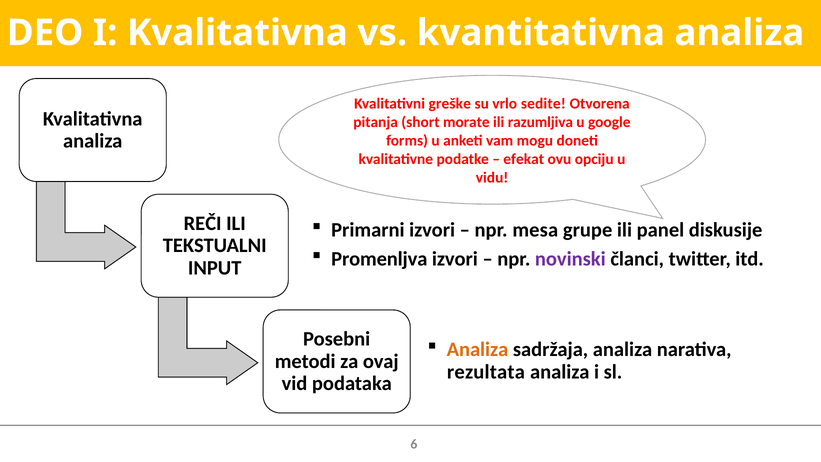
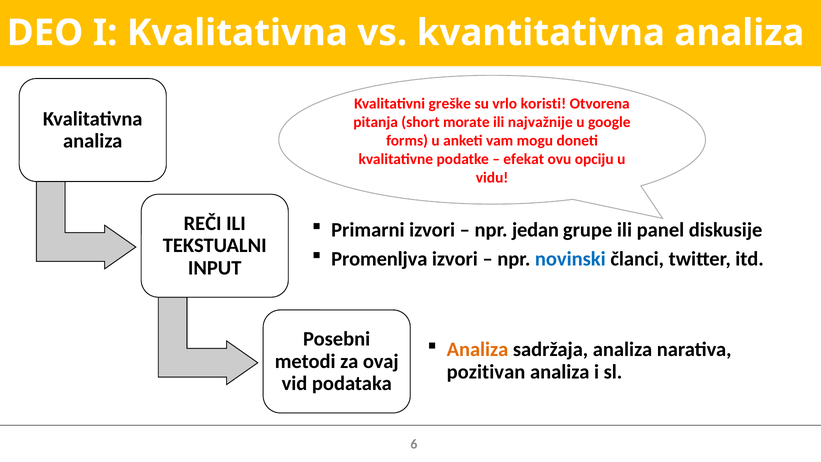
sedite: sedite -> koristi
razumljiva: razumljiva -> najvažnije
mesa: mesa -> jedan
novinski colour: purple -> blue
rezultata: rezultata -> pozitivan
